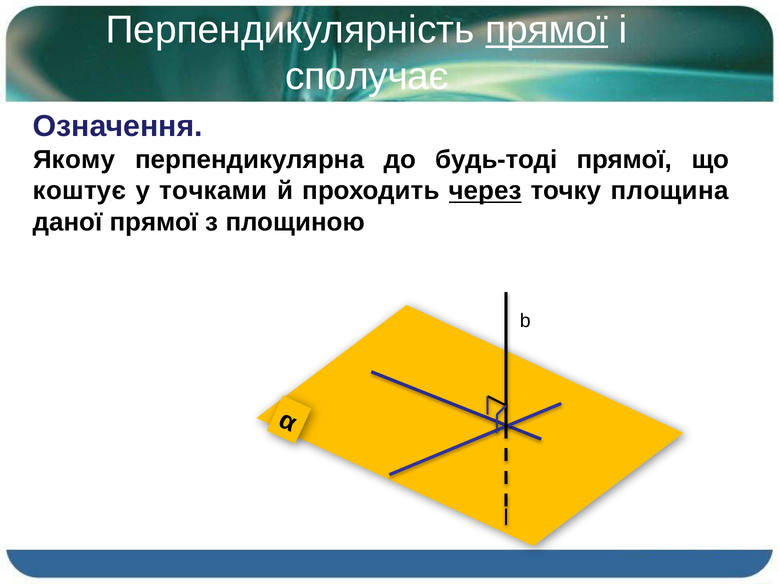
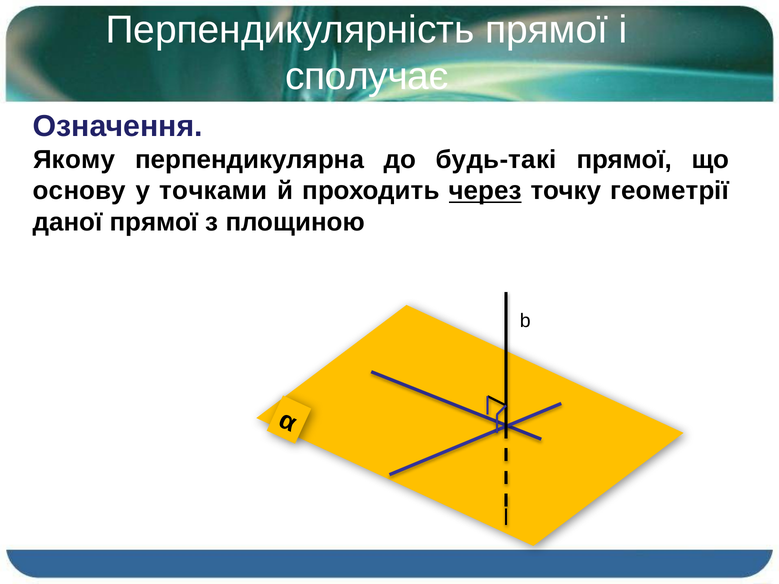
прямої at (547, 30) underline: present -> none
будь-тоді: будь-тоді -> будь-такі
коштує: коштує -> основу
площина: площина -> геометрії
